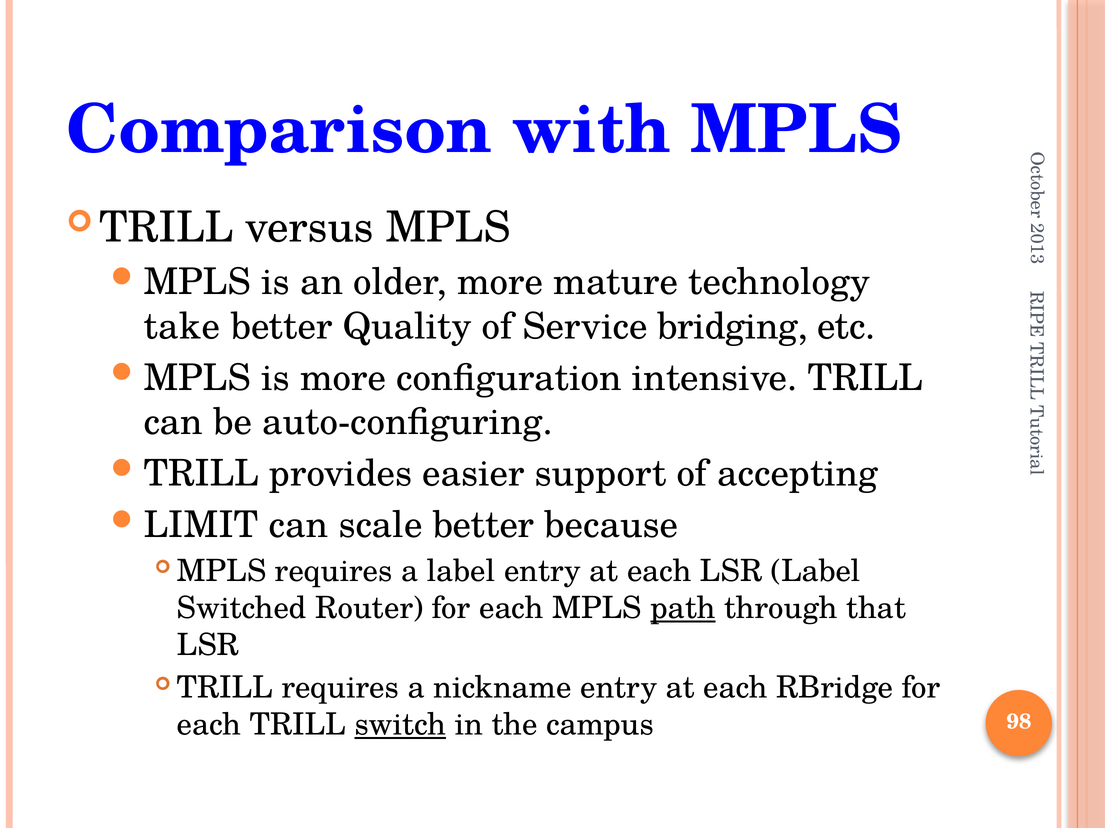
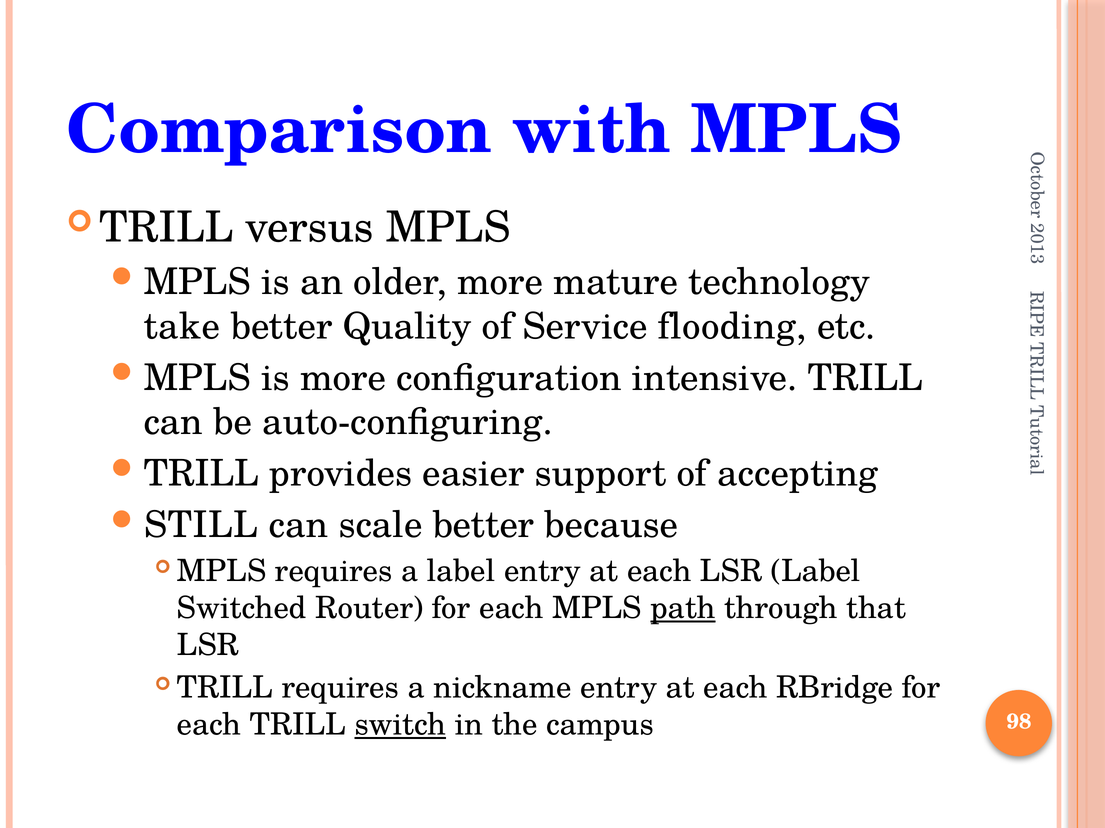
bridging: bridging -> flooding
LIMIT: LIMIT -> STILL
